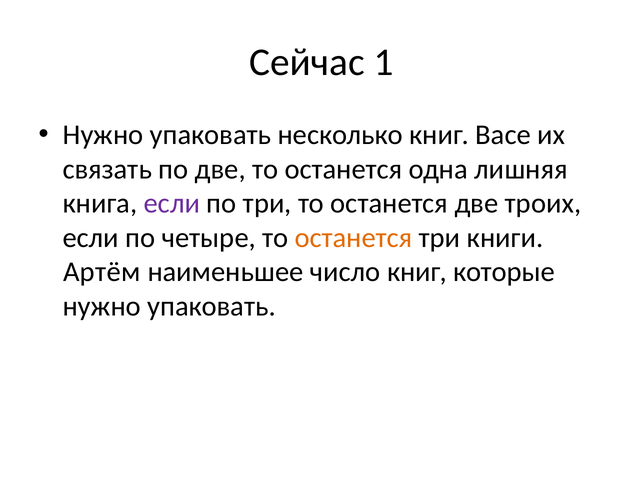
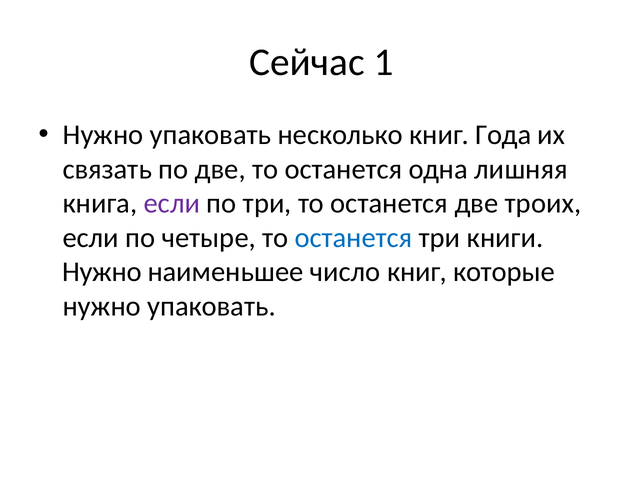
Васе: Васе -> Года
останется at (353, 238) colour: orange -> blue
Артём at (102, 272): Артём -> Нужно
